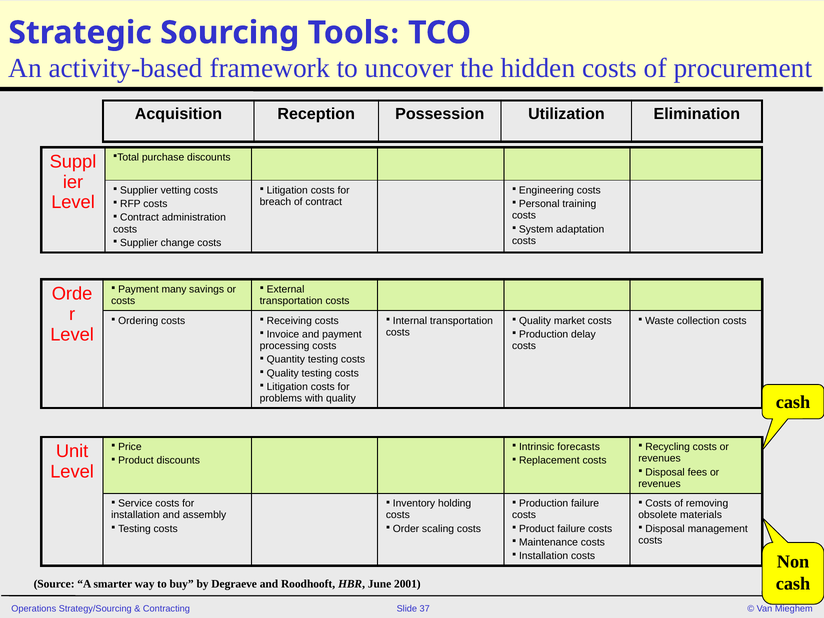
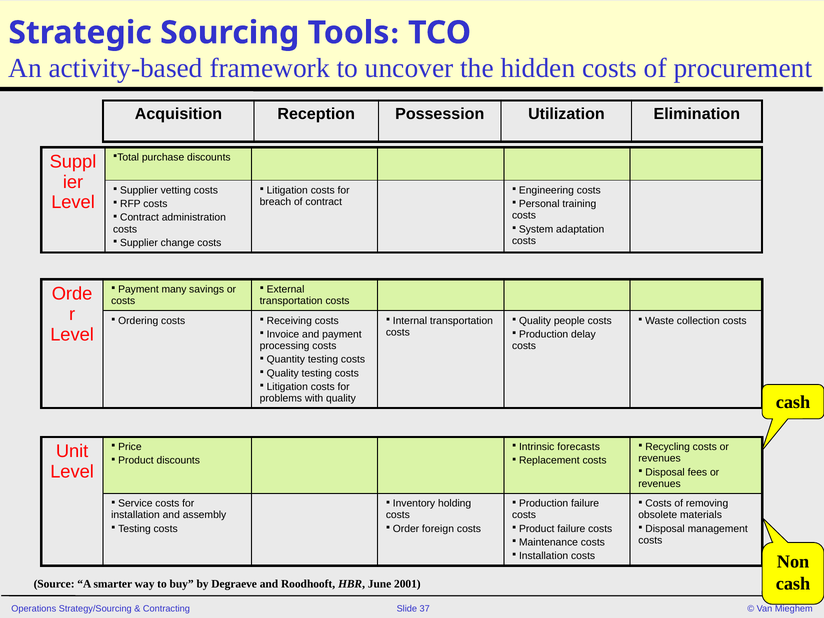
market: market -> people
scaling: scaling -> foreign
